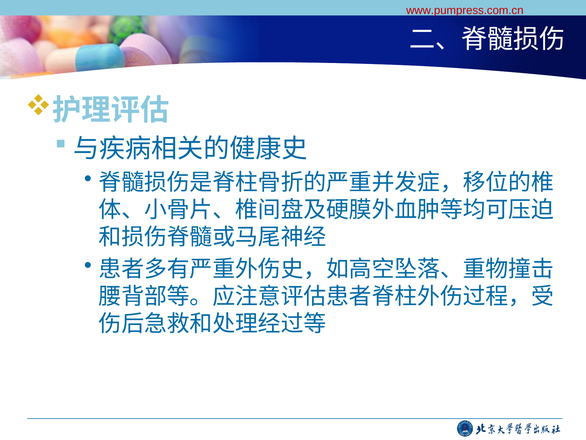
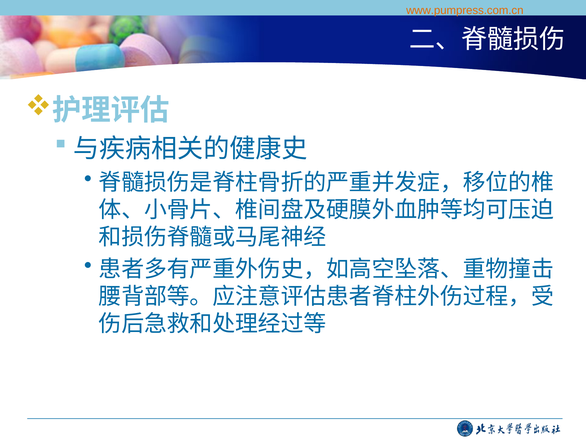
www.pumpress.com.cn colour: red -> orange
